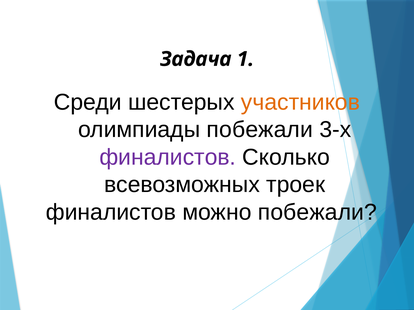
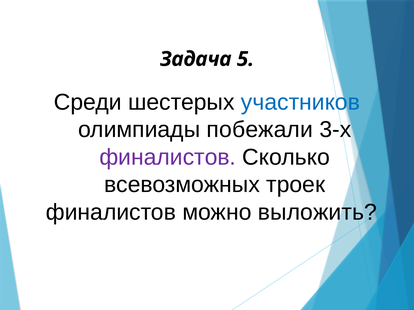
1: 1 -> 5
участников colour: orange -> blue
можно побежали: побежали -> выложить
